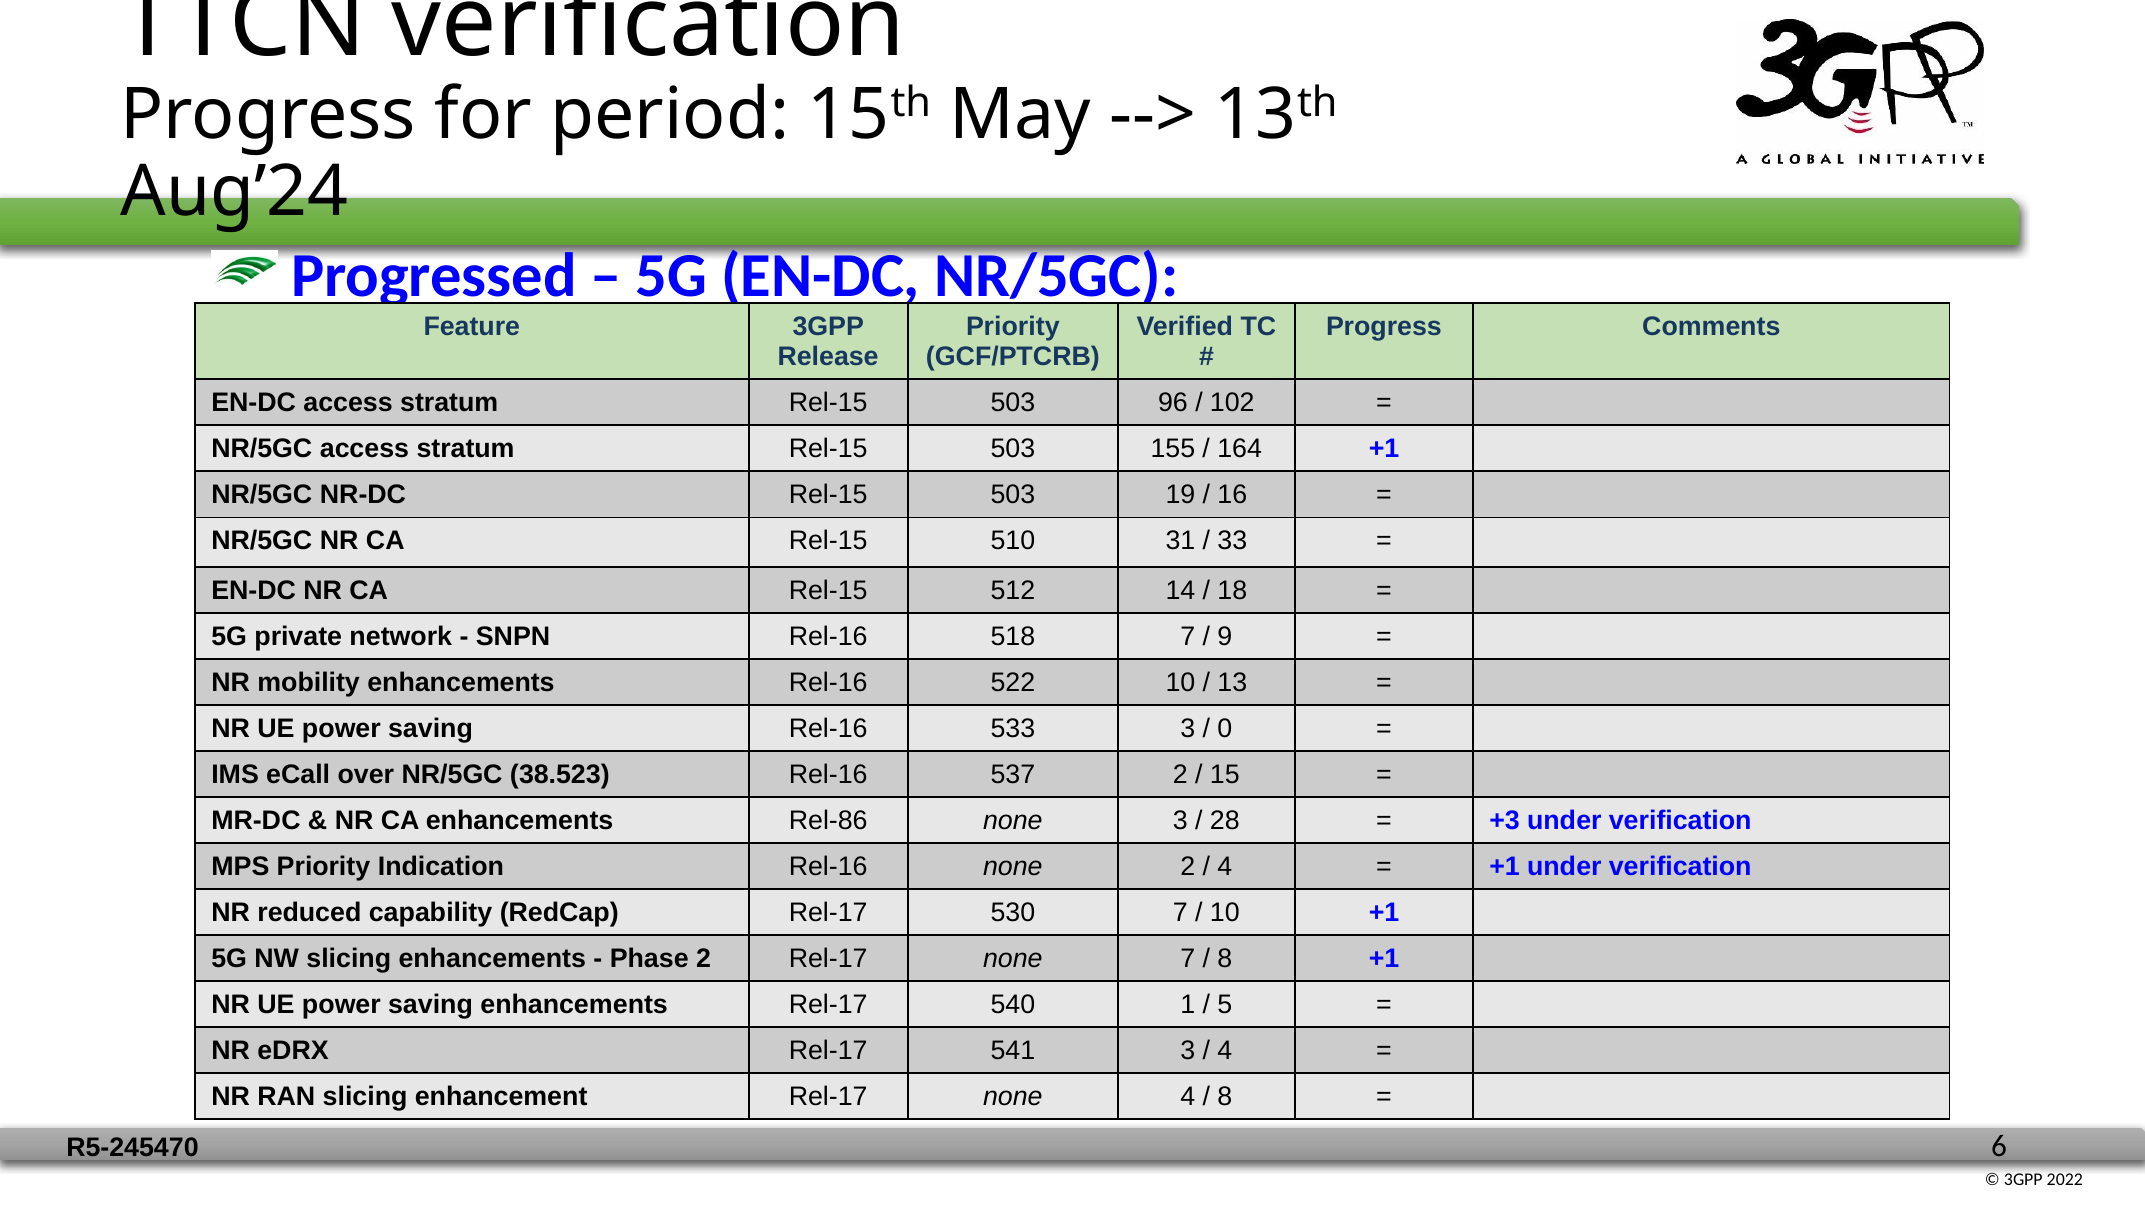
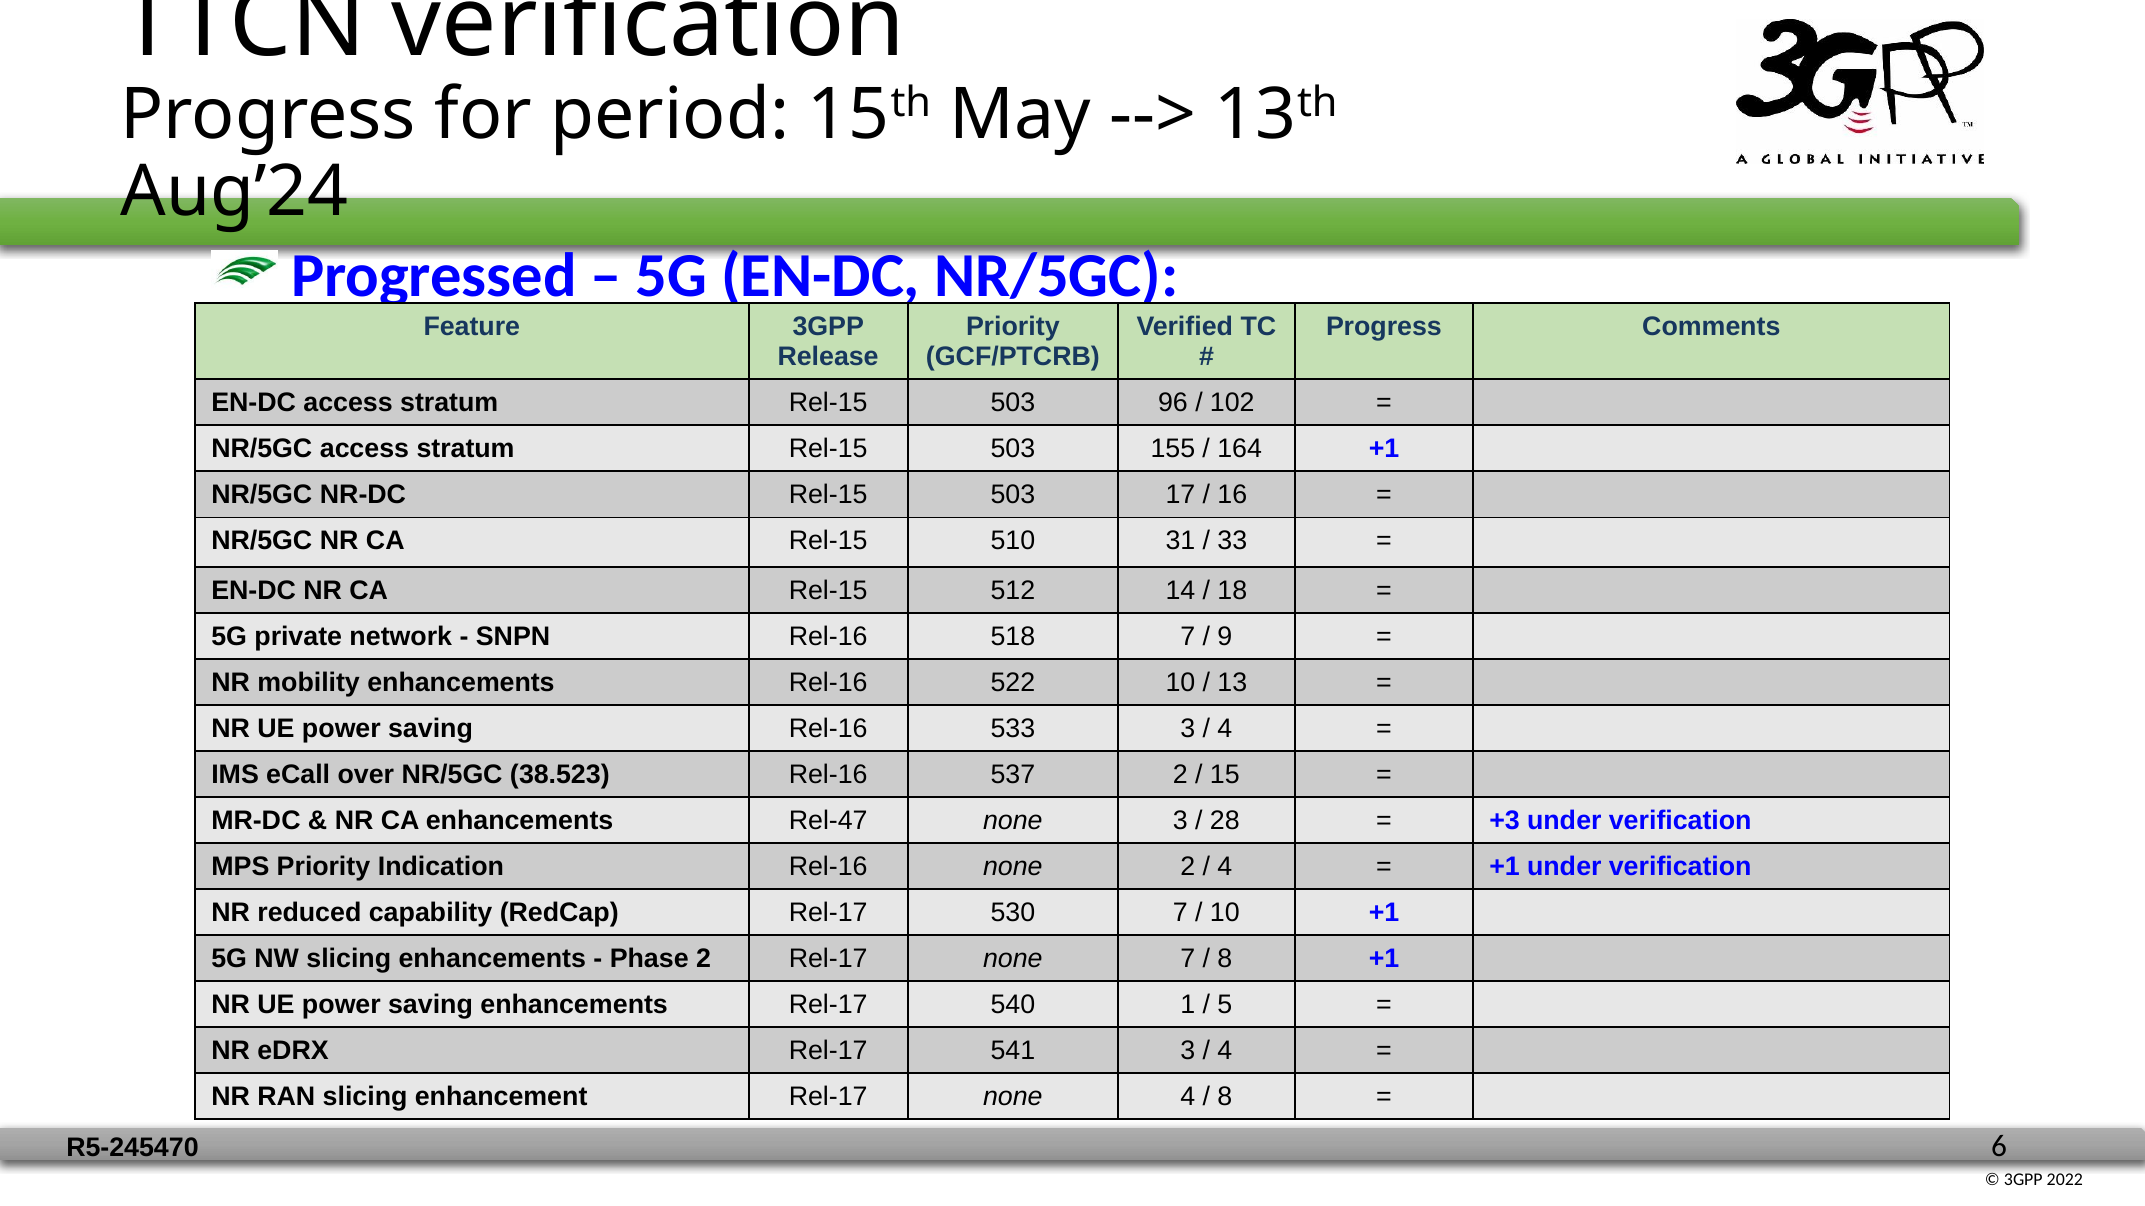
19: 19 -> 17
0 at (1225, 729): 0 -> 4
Rel-86: Rel-86 -> Rel-47
